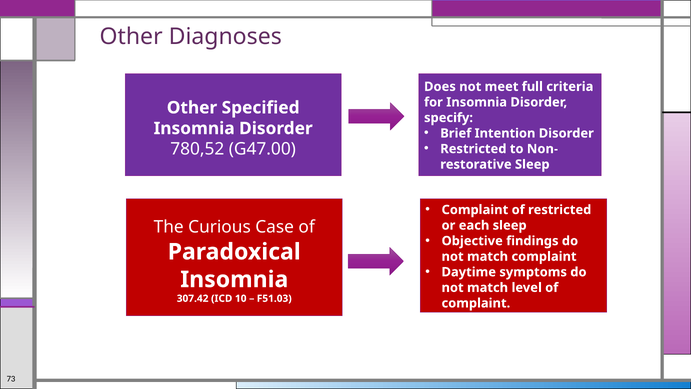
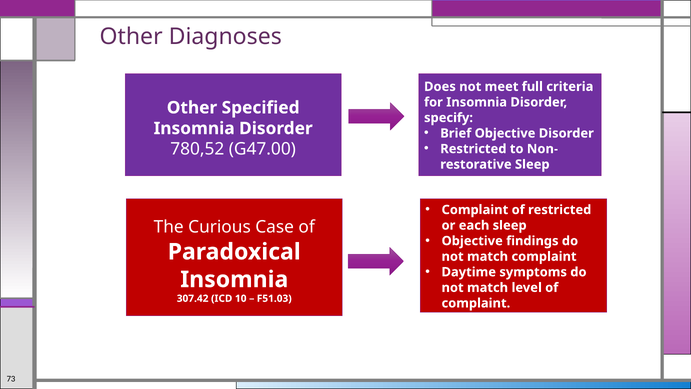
Brief Intention: Intention -> Objective
